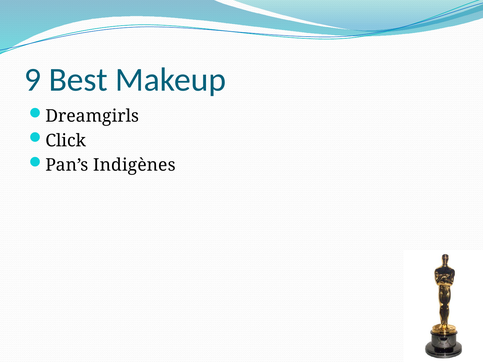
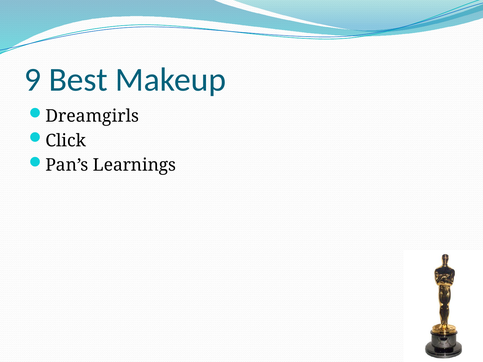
Indigènes: Indigènes -> Learnings
